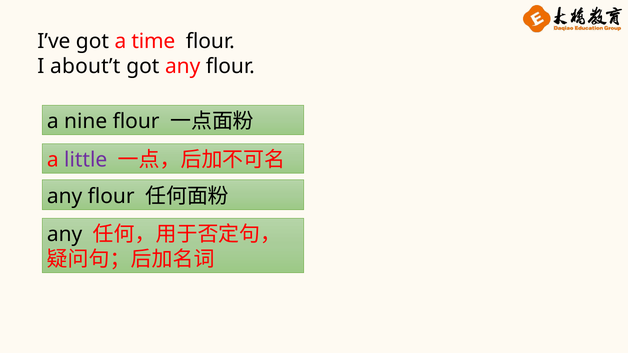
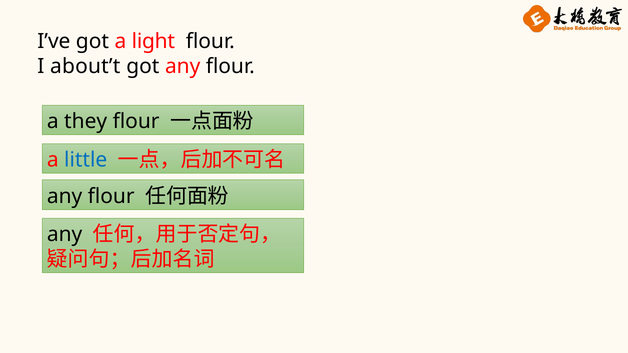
time: time -> light
nine: nine -> they
little colour: purple -> blue
